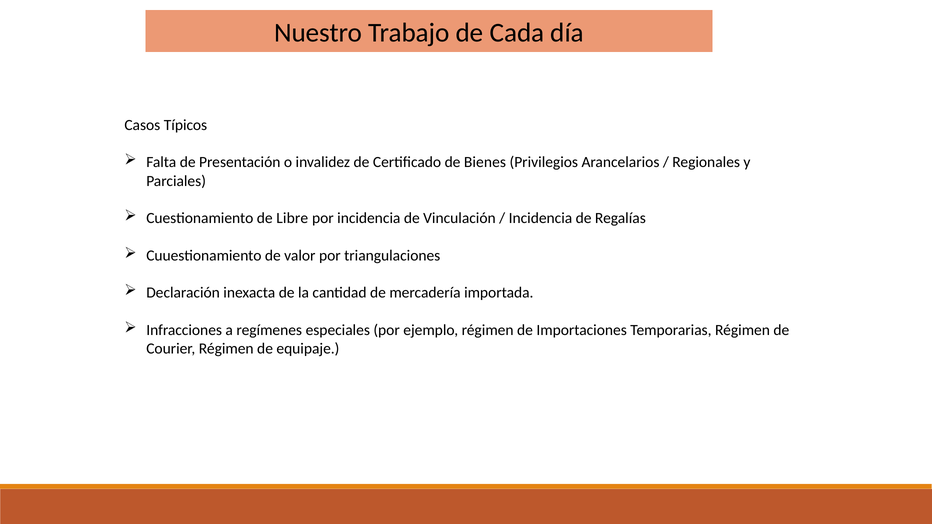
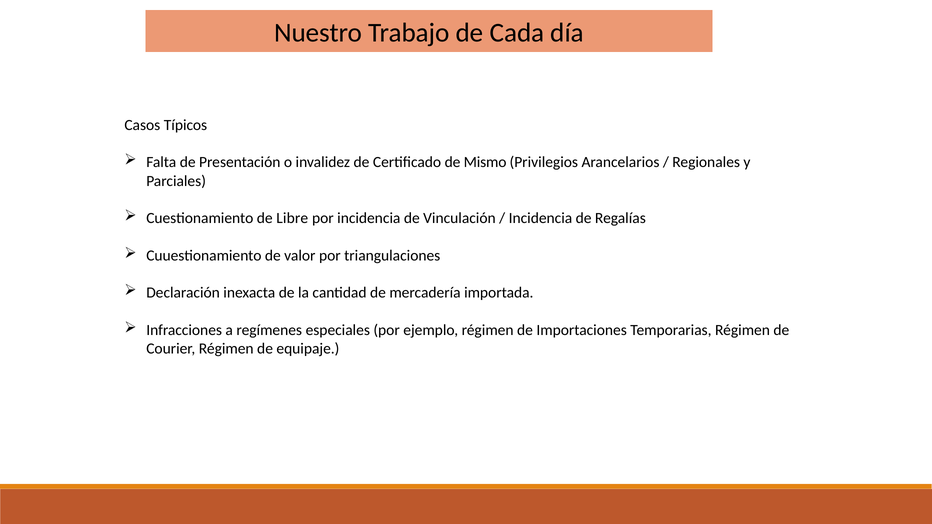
Bienes: Bienes -> Mismo
